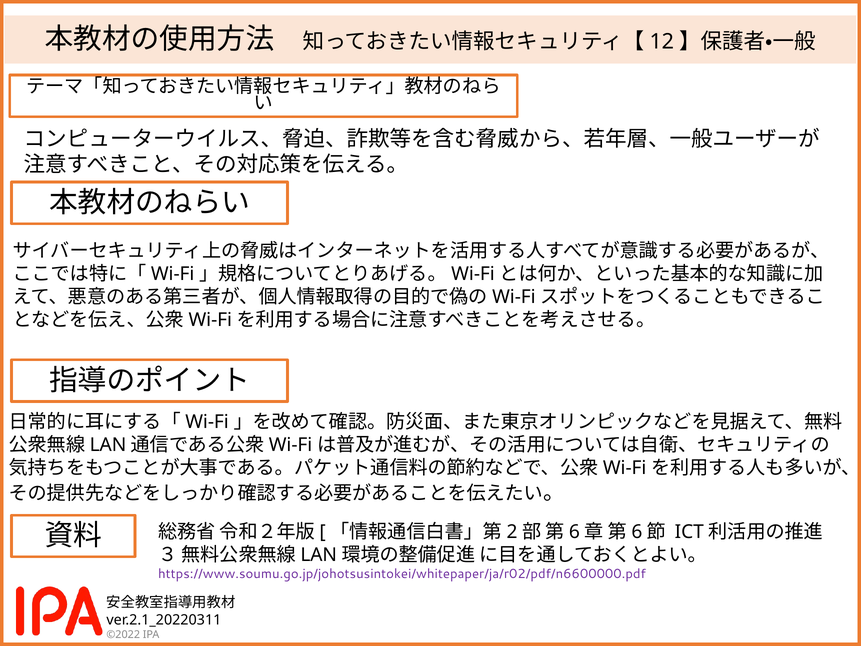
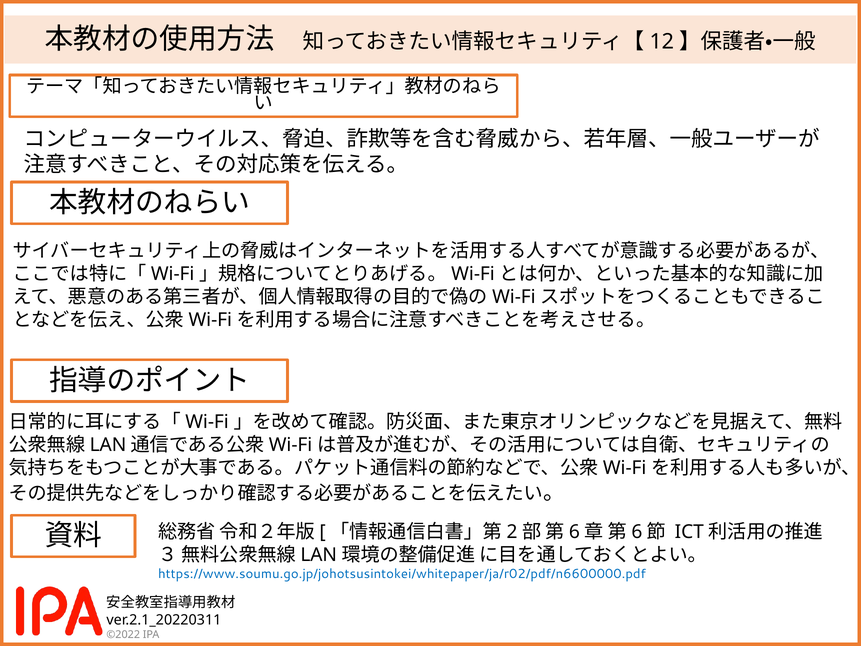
https://www.soumu.go.jp/johotsusintokei/whitepaper/ja/r02/pdf/n6600000.pdf colour: purple -> blue
